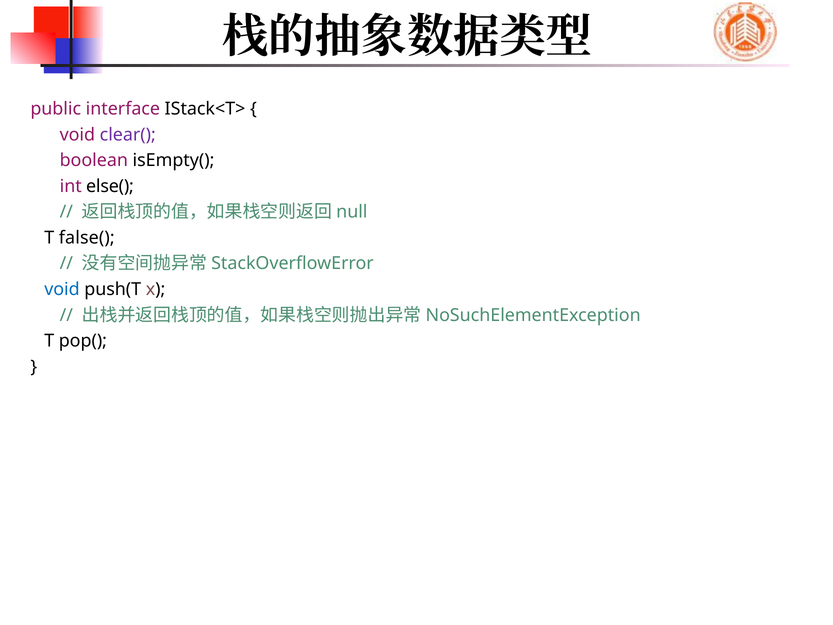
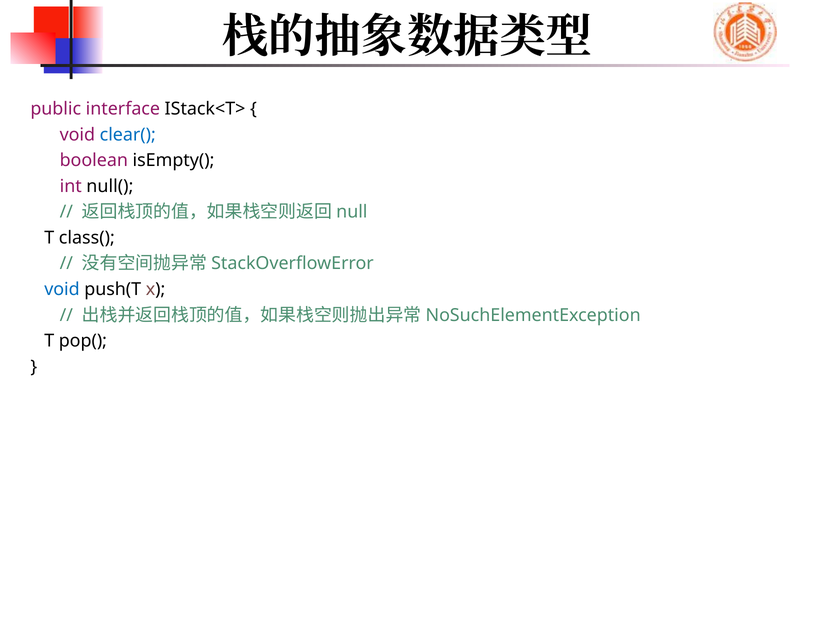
clear( colour: purple -> blue
else(: else( -> null(
false(: false( -> class(
